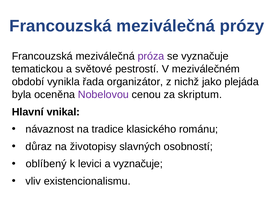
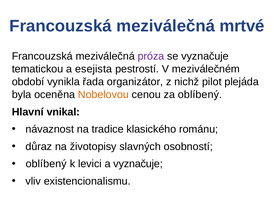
prózy: prózy -> mrtvé
světové: světové -> esejista
jako: jako -> pilot
Nobelovou colour: purple -> orange
za skriptum: skriptum -> oblíbený
